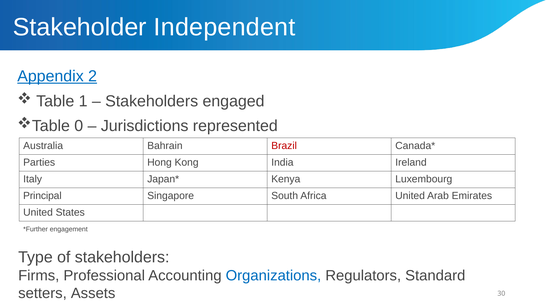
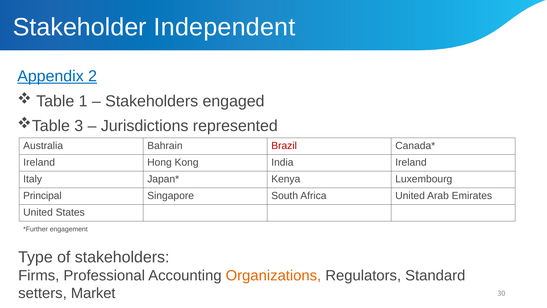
0: 0 -> 3
Parties at (39, 162): Parties -> Ireland
Organizations colour: blue -> orange
Assets: Assets -> Market
